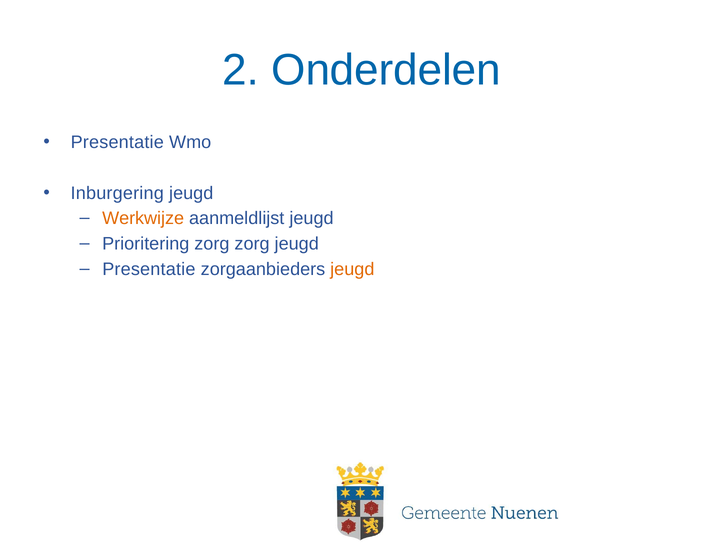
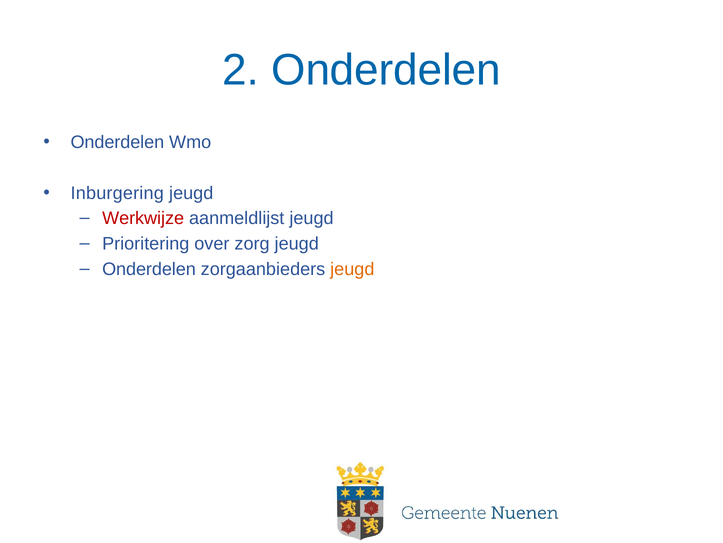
Presentatie at (117, 142): Presentatie -> Onderdelen
Werkwijze colour: orange -> red
Prioritering zorg: zorg -> over
Presentatie at (149, 269): Presentatie -> Onderdelen
